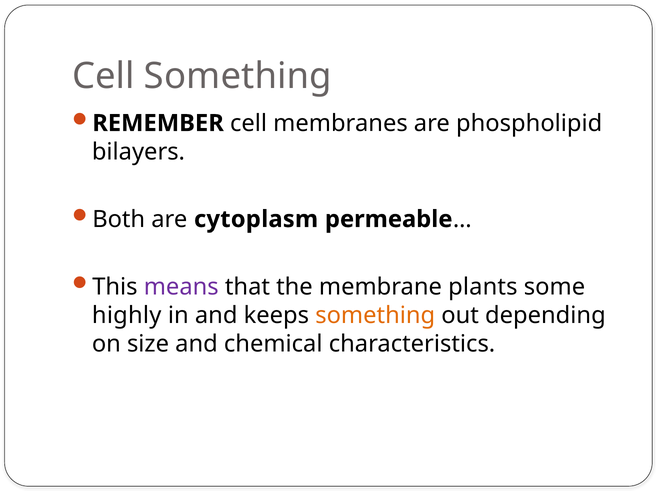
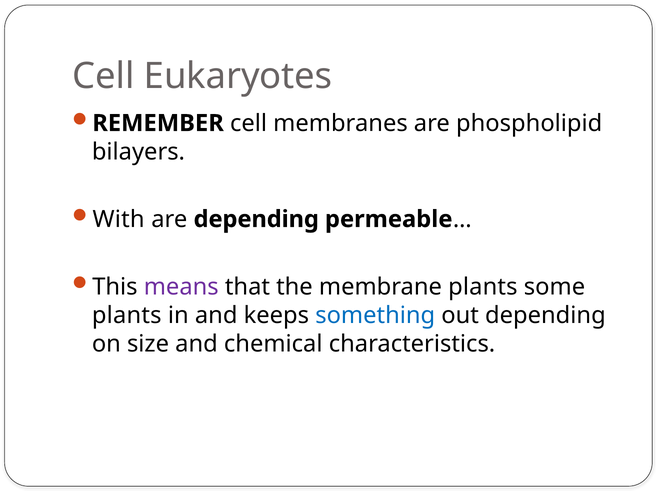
Cell Something: Something -> Eukaryotes
Both: Both -> With
are cytoplasm: cytoplasm -> depending
highly at (127, 315): highly -> plants
something at (375, 315) colour: orange -> blue
